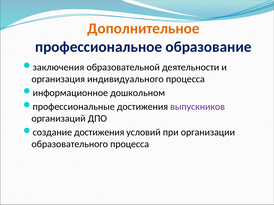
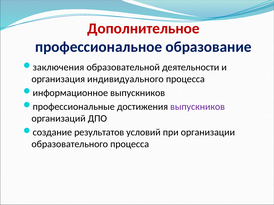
Дополнительное colour: orange -> red
информационное дошкольном: дошкольном -> выпускников
создание достижения: достижения -> результатов
